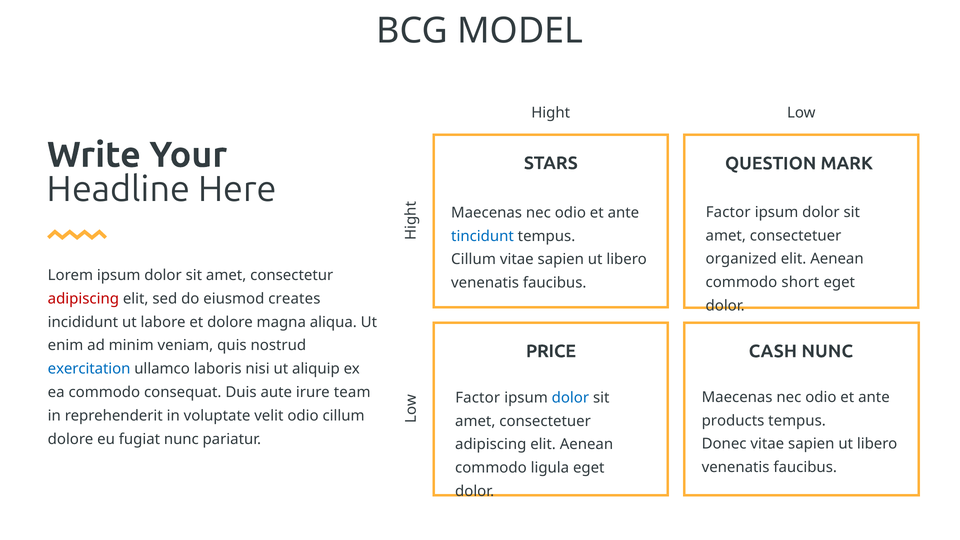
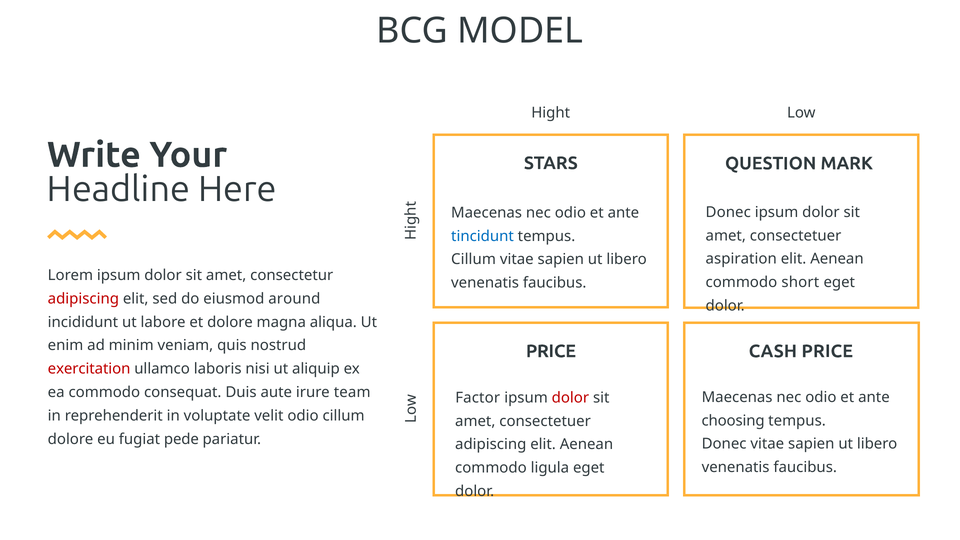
Factor at (728, 212): Factor -> Donec
organized: organized -> aspiration
creates: creates -> around
CASH NUNC: NUNC -> PRICE
exercitation colour: blue -> red
dolor at (570, 398) colour: blue -> red
products: products -> choosing
fugiat nunc: nunc -> pede
